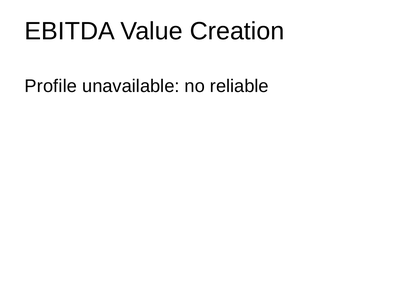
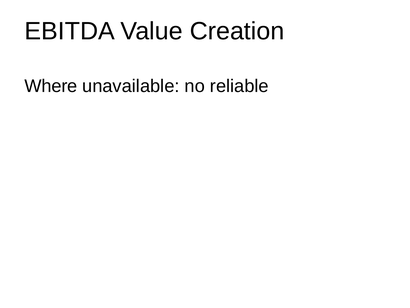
Profile: Profile -> Where
